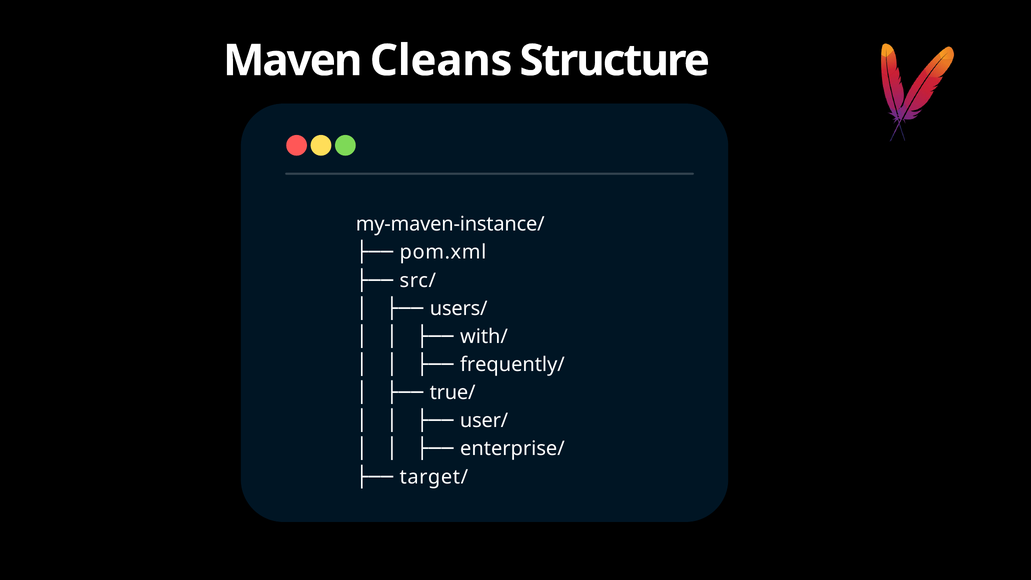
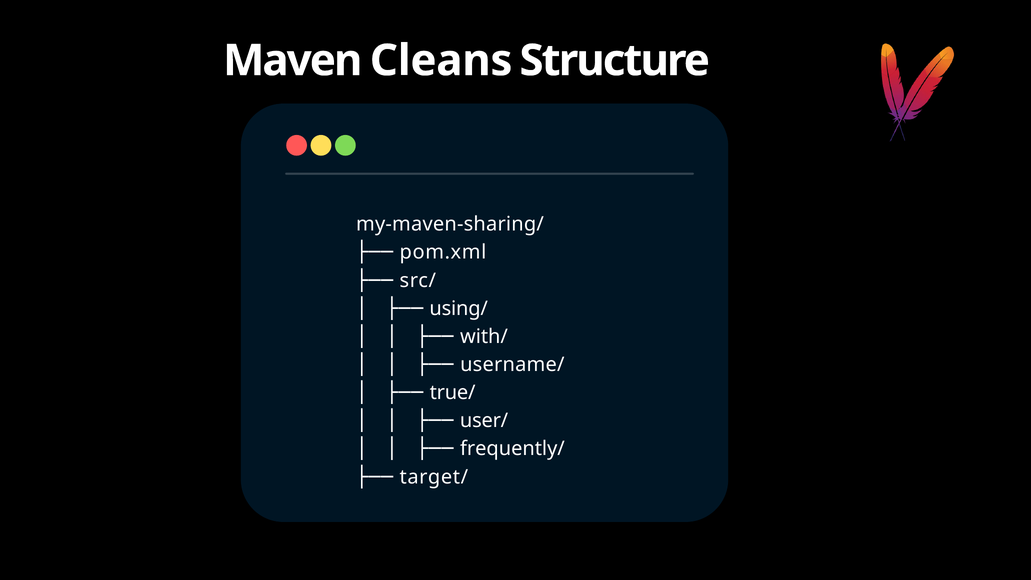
my-maven-instance/: my-maven-instance/ -> my-maven-sharing/
users/: users/ -> using/
frequently/: frequently/ -> username/
enterprise/: enterprise/ -> frequently/
